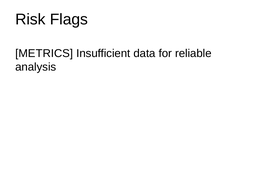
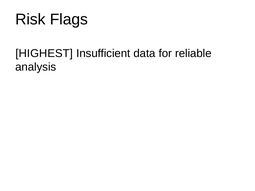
METRICS: METRICS -> HIGHEST
